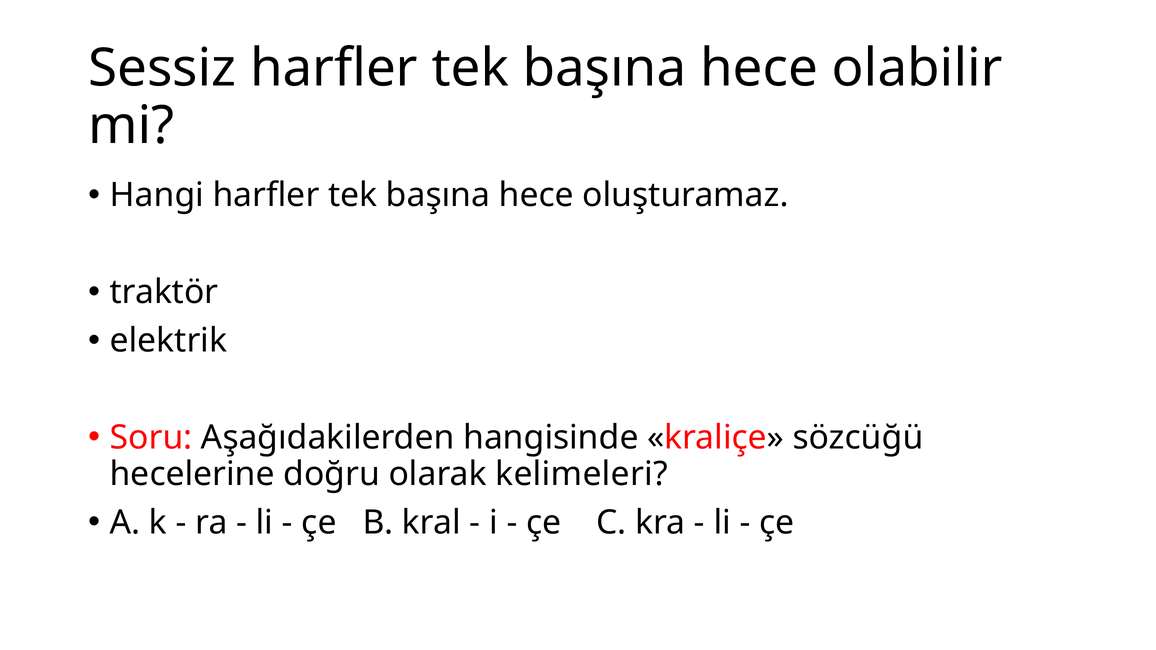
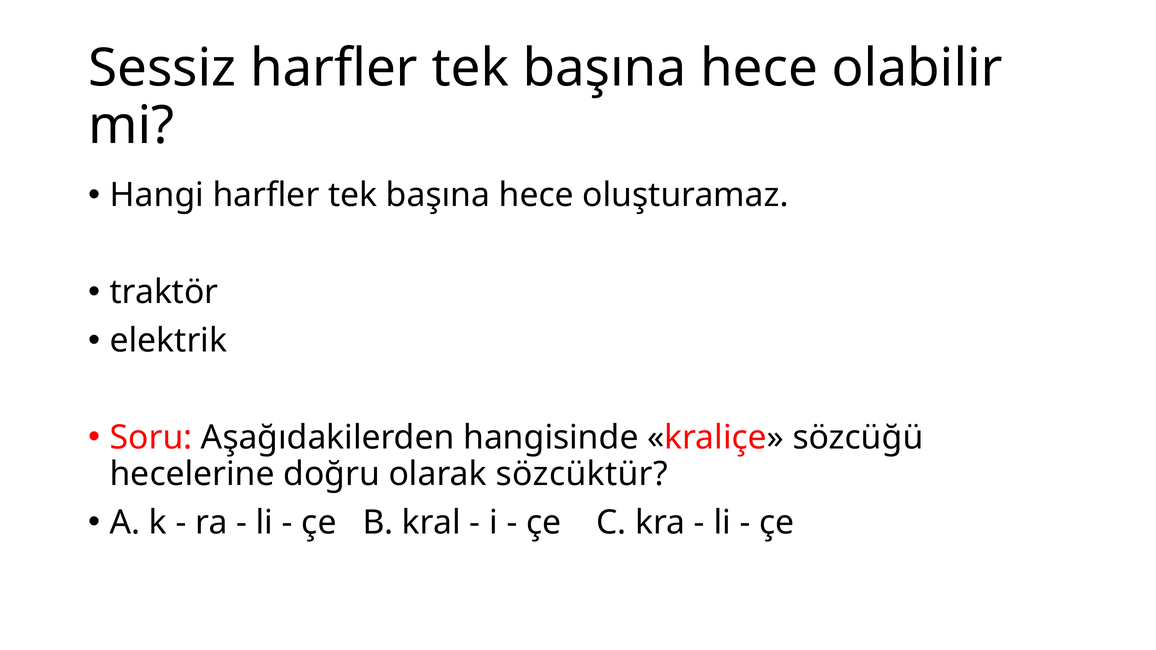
kelimeleri: kelimeleri -> sözcüktür
